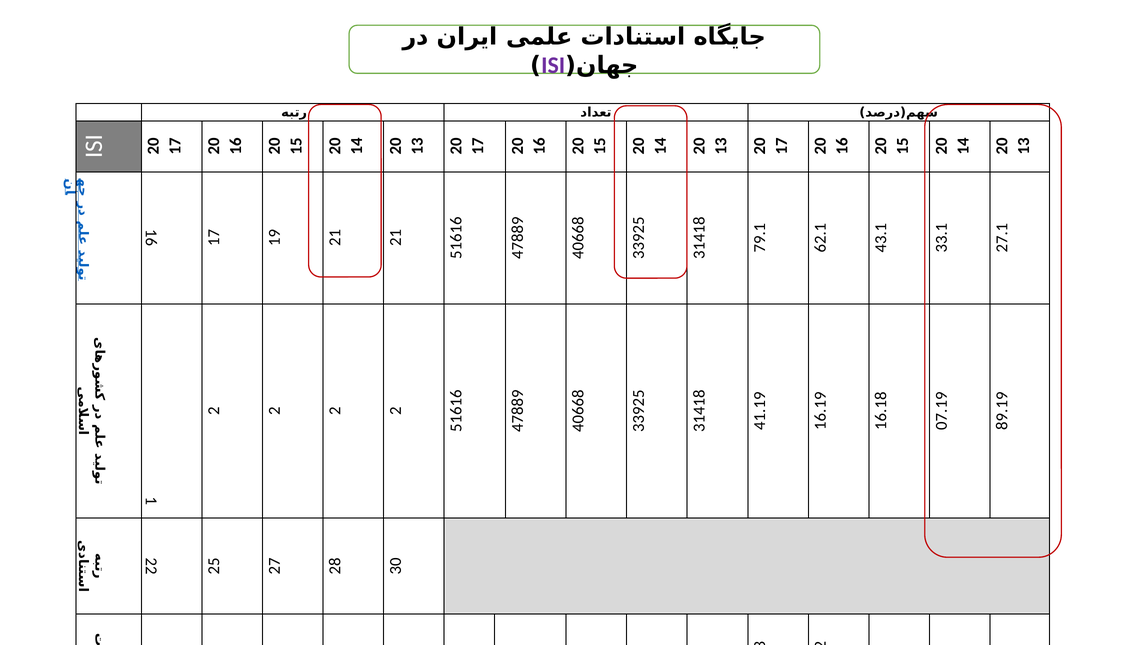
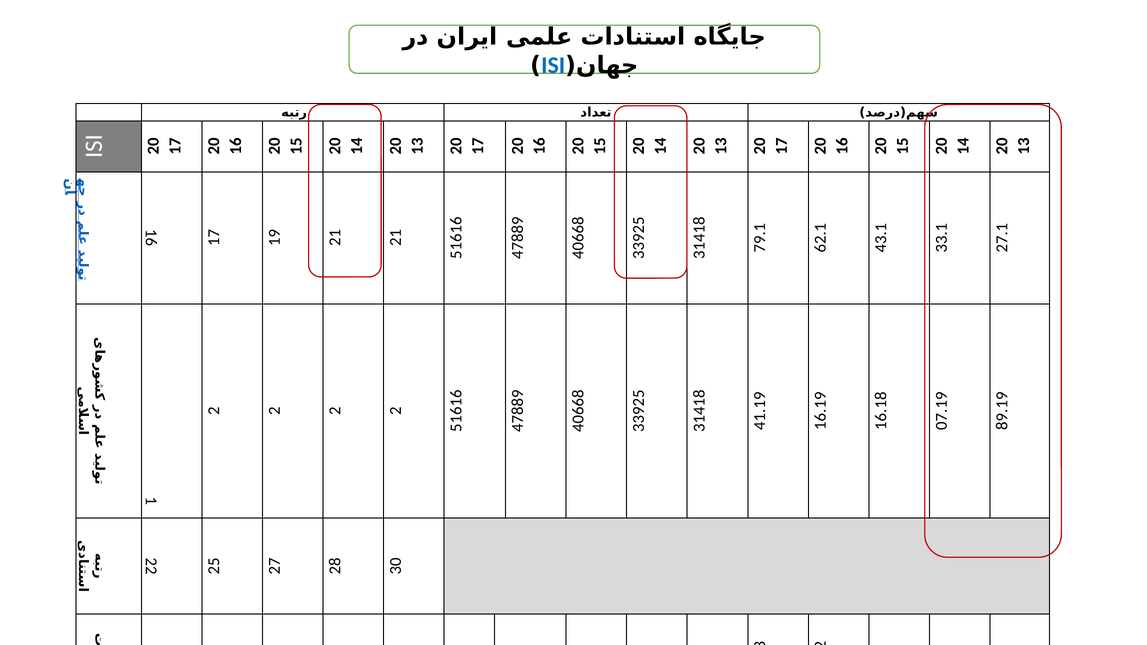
ISI colour: purple -> blue
